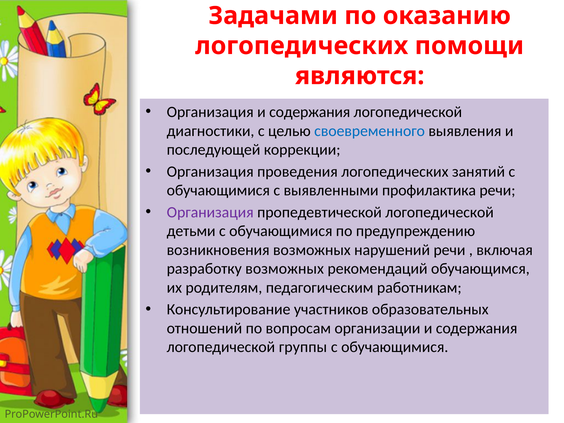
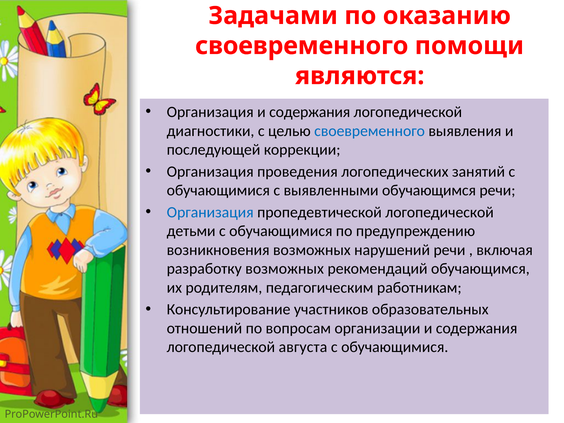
логопедических at (302, 46): логопедических -> своевременного
выявленными профилактика: профилактика -> обучающимся
Организация at (210, 212) colour: purple -> blue
группы: группы -> августа
